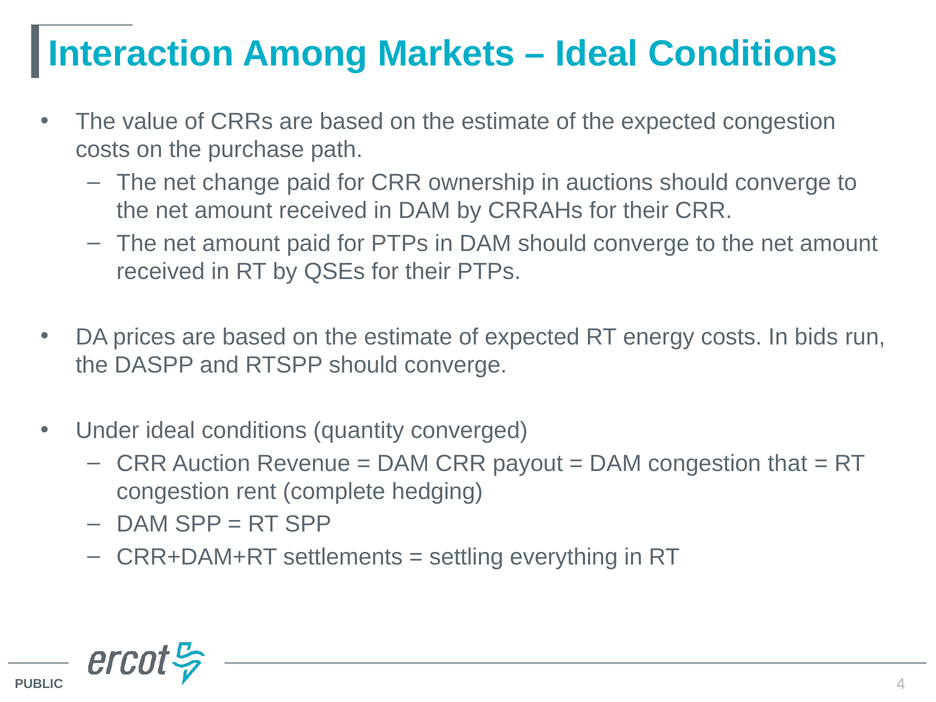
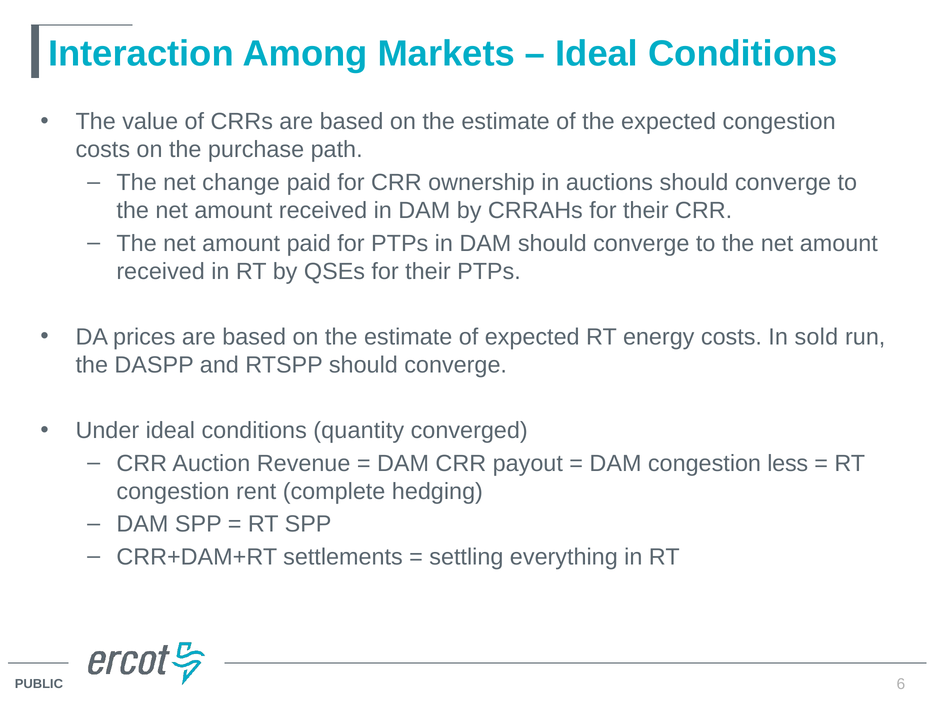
bids: bids -> sold
that: that -> less
4: 4 -> 6
